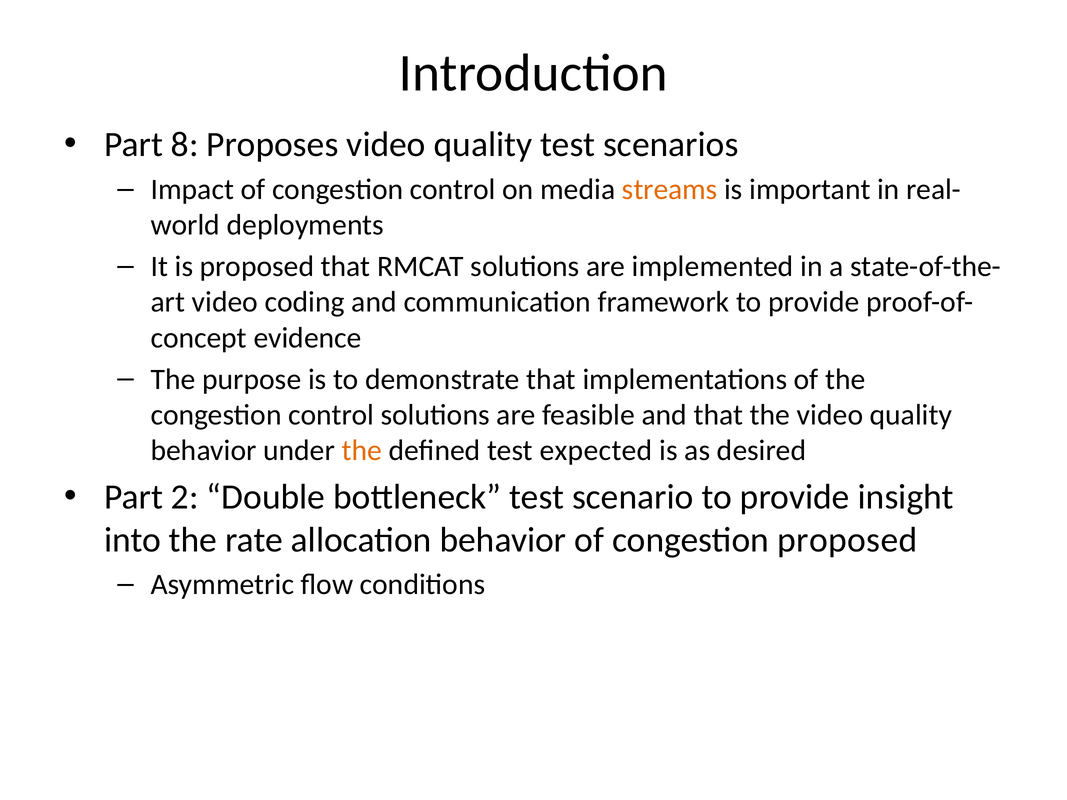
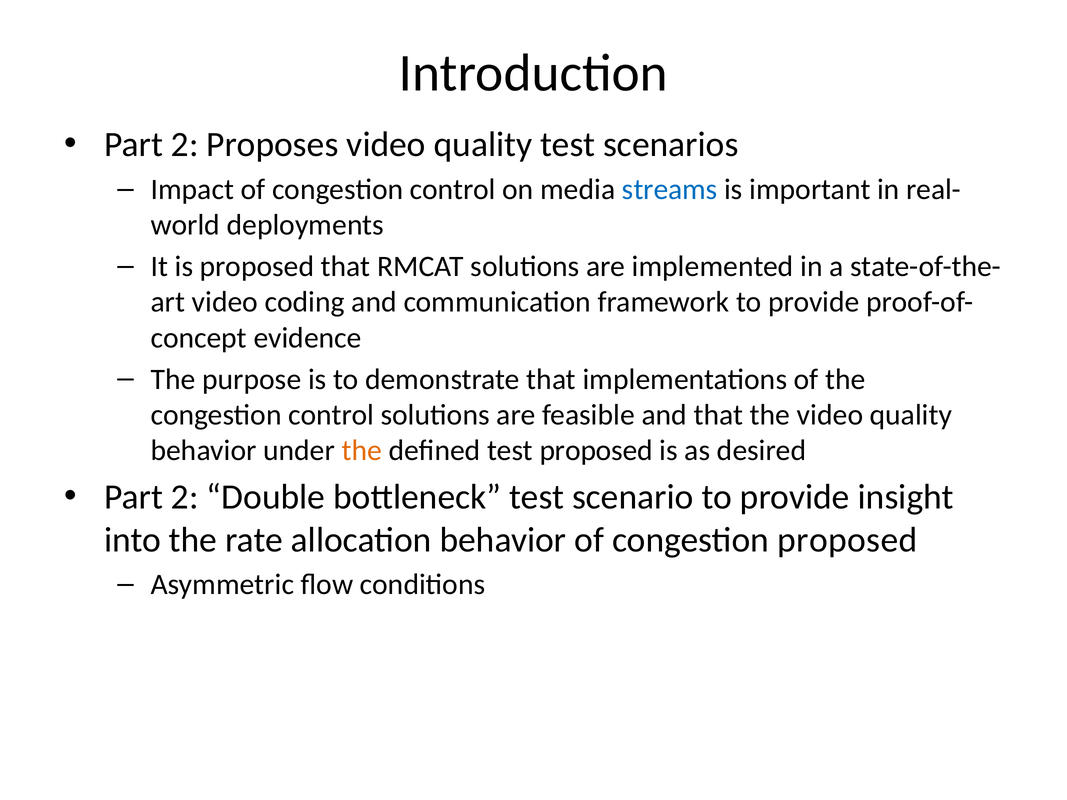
8 at (185, 145): 8 -> 2
streams colour: orange -> blue
test expected: expected -> proposed
